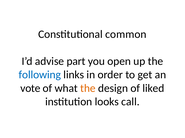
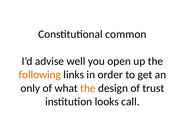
part: part -> well
following colour: blue -> orange
vote: vote -> only
liked: liked -> trust
